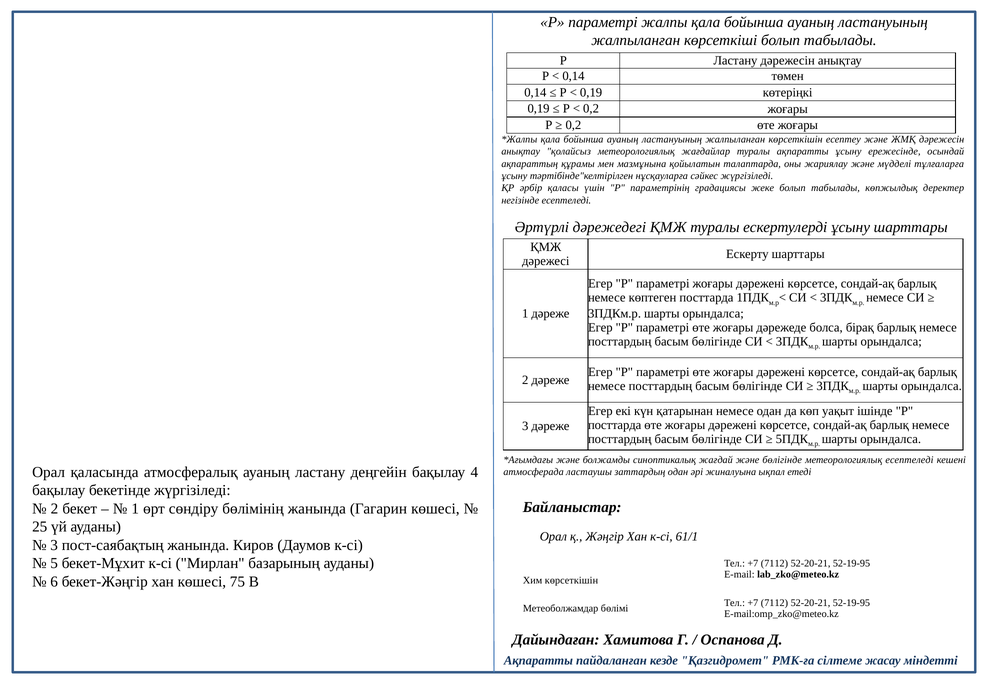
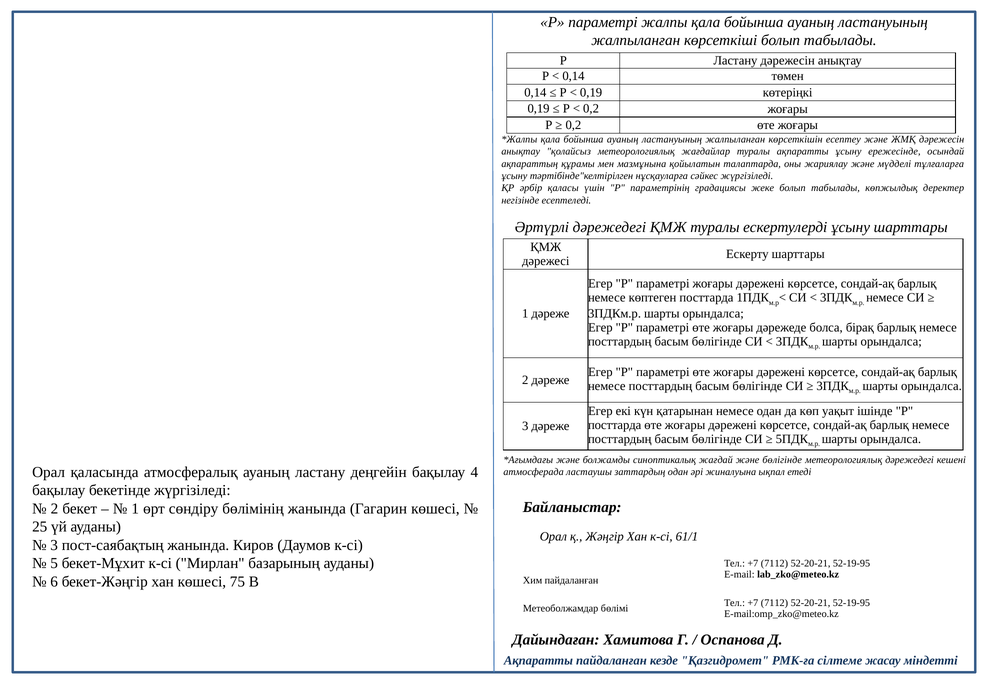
метеорологиялық есептеледі: есептеледі -> дәрежедегі
Хим көрсеткішін: көрсеткішін -> пайдаланған
